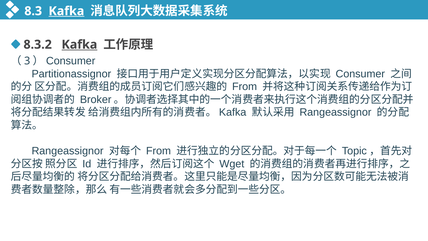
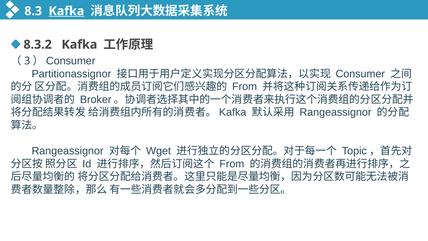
Kafka at (79, 44) underline: present -> none
From at (159, 151): From -> Wget
Wget at (232, 164): Wget -> From
